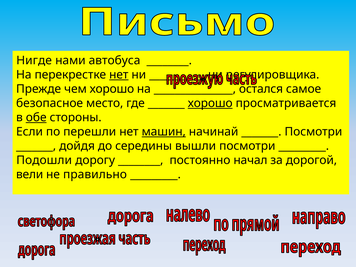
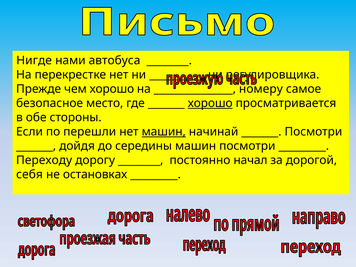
нет at (119, 75) underline: present -> none
остался: остался -> номеру
обе underline: present -> none
середины вышли: вышли -> машин
Подошли: Подошли -> Переходу
вели: вели -> себя
правильно: правильно -> остановках
